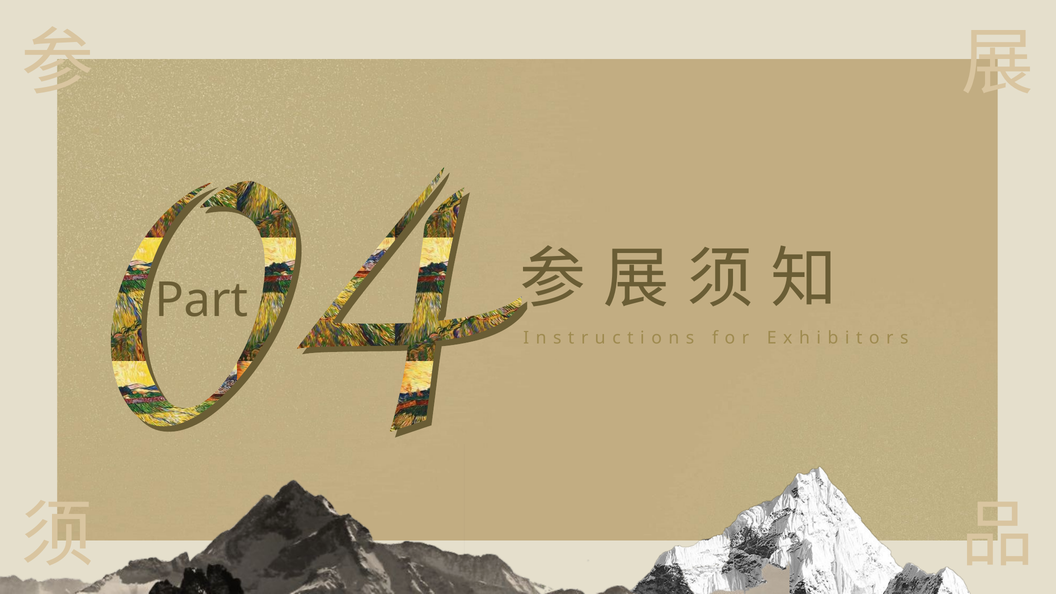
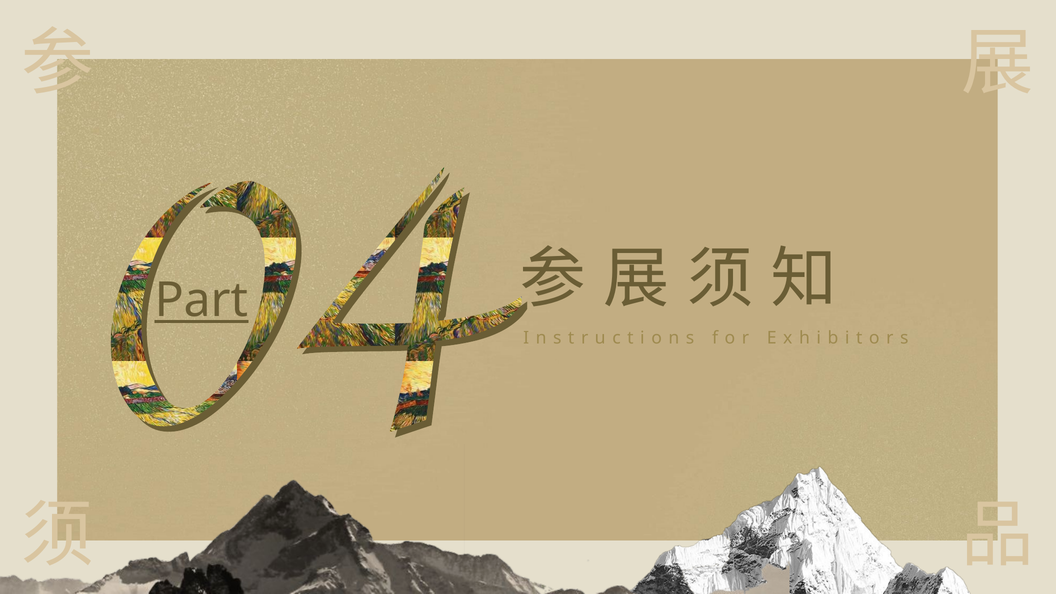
Part underline: none -> present
